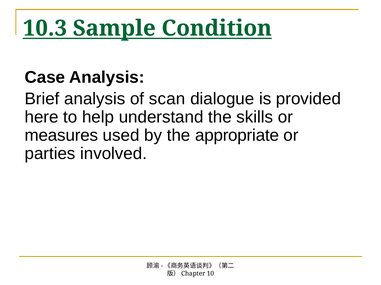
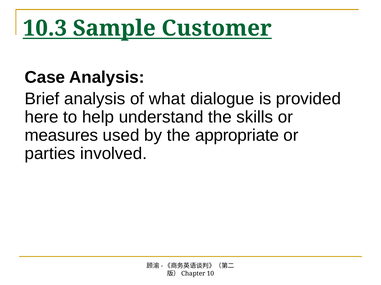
Condition: Condition -> Customer
scan: scan -> what
